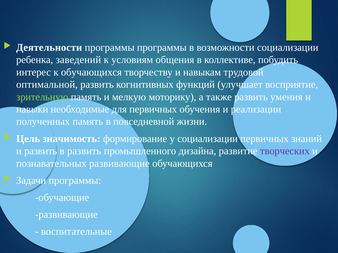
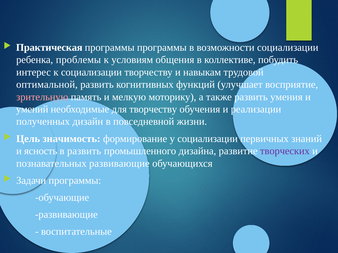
Деятельности: Деятельности -> Практическая
заведений: заведений -> проблемы
к обучающихся: обучающихся -> социализации
зрительную colour: light green -> pink
навыки: навыки -> умений
для первичных: первичных -> творчеству
полученных память: память -> дизайн
и развить: развить -> ясность
